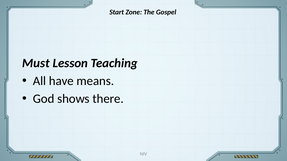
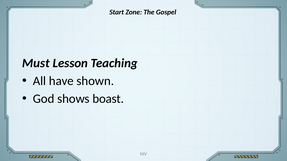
means: means -> shown
there: there -> boast
